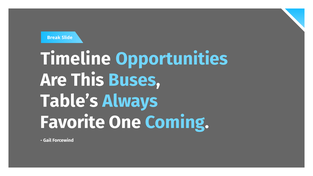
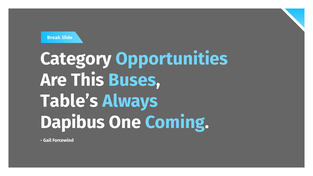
Timeline: Timeline -> Category
Favorite: Favorite -> Dapibus
